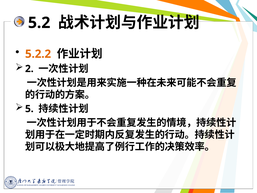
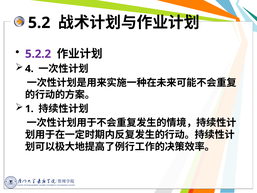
5.2.2 colour: orange -> purple
2: 2 -> 4
5: 5 -> 1
